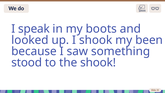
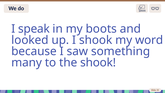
been: been -> word
stood: stood -> many
